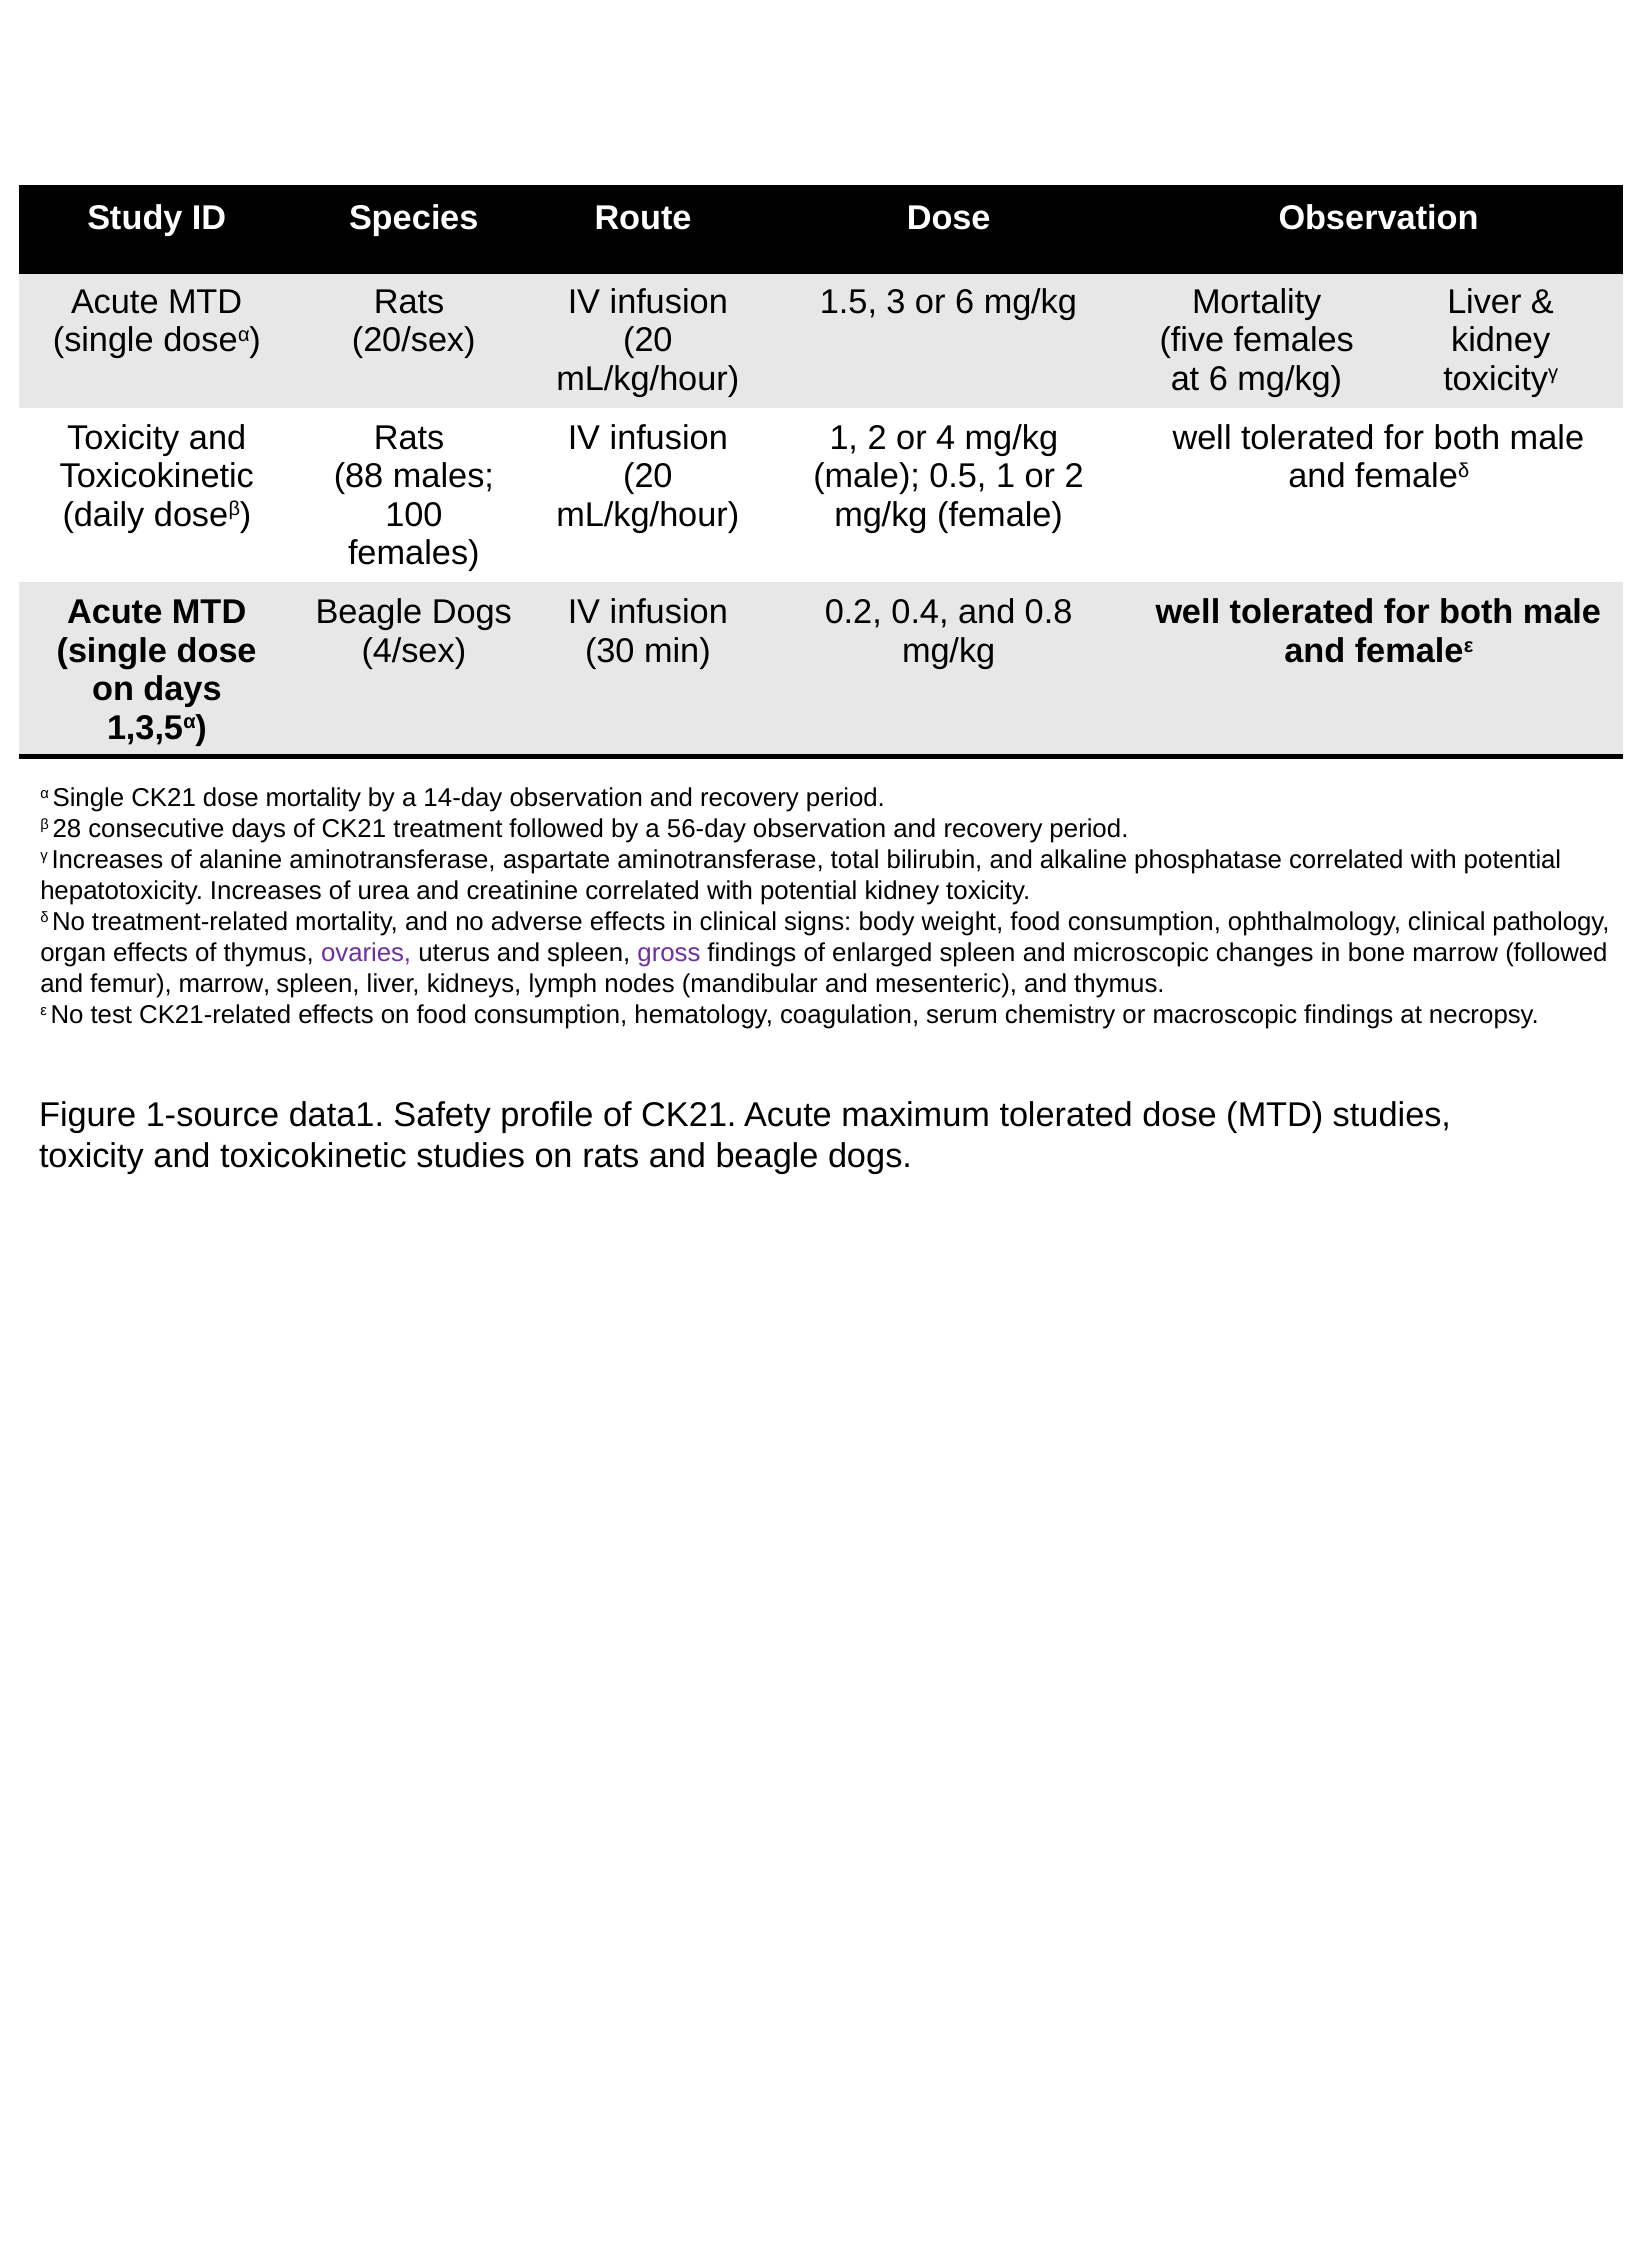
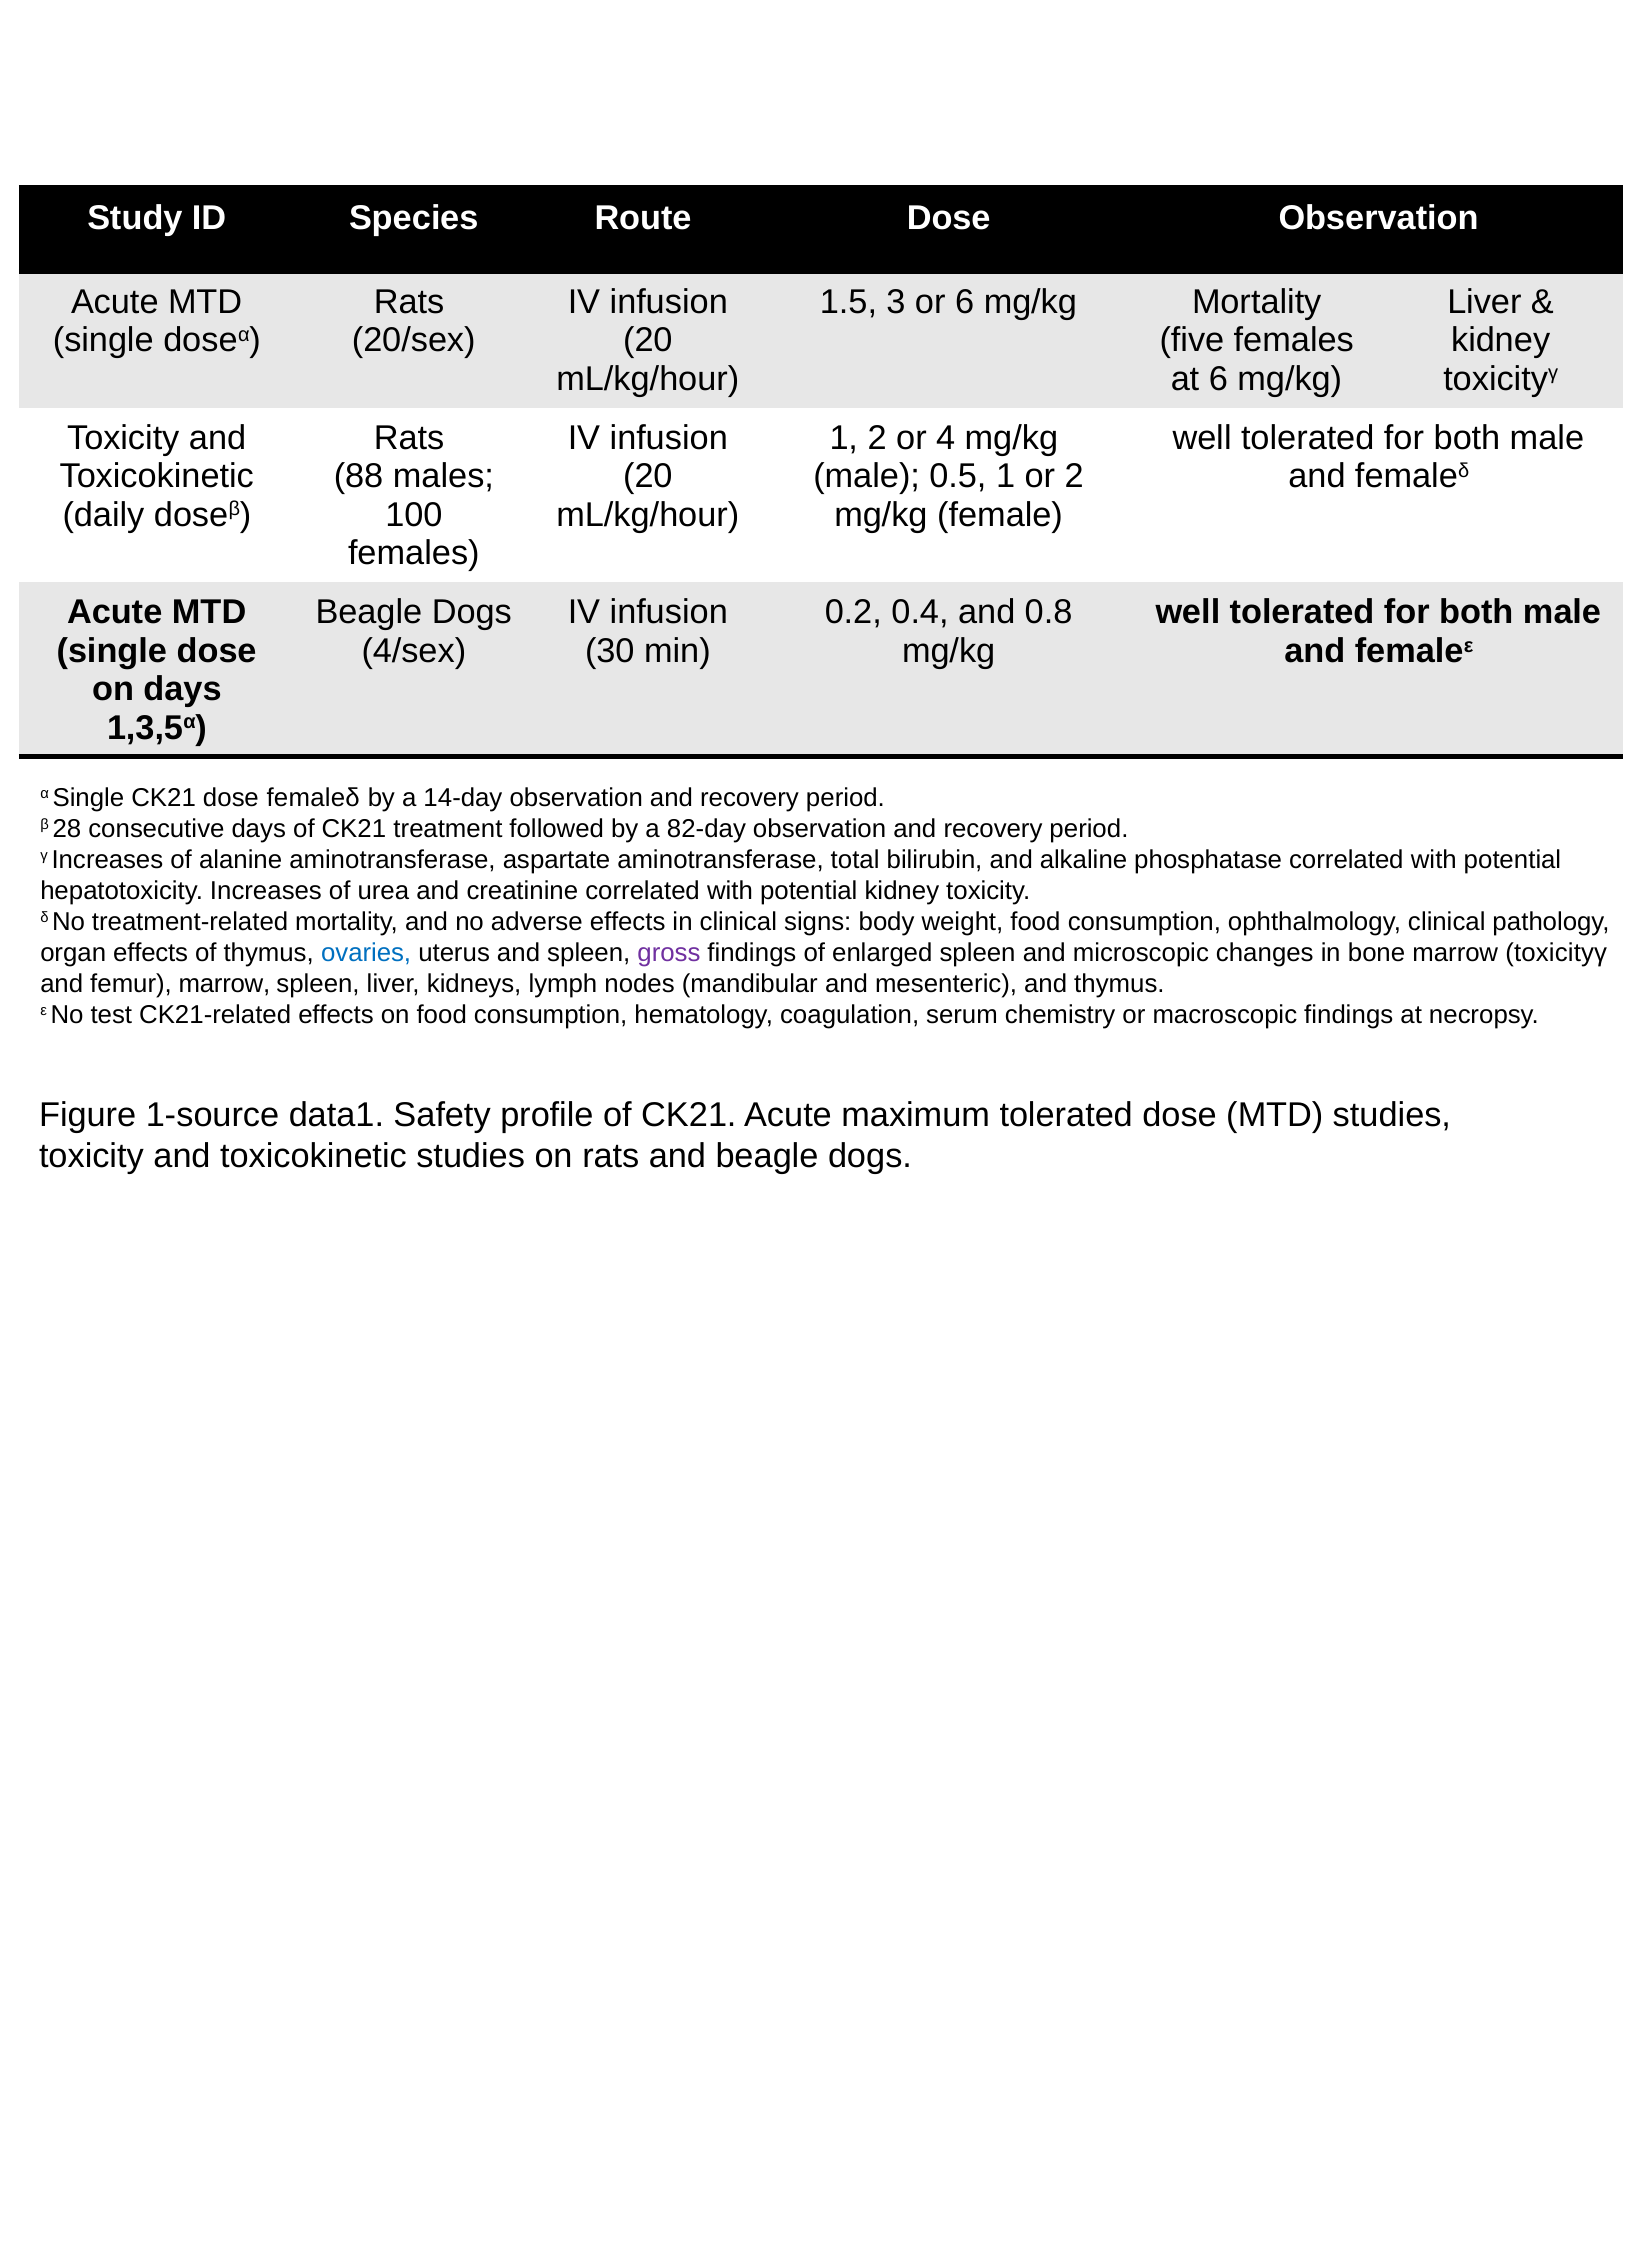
dose mortality: mortality -> femaleδ
56-day: 56-day -> 82-day
ovaries colour: purple -> blue
marrow followed: followed -> toxicityγ
